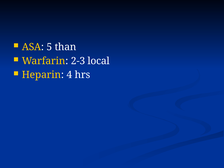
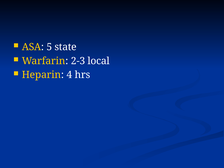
than: than -> state
